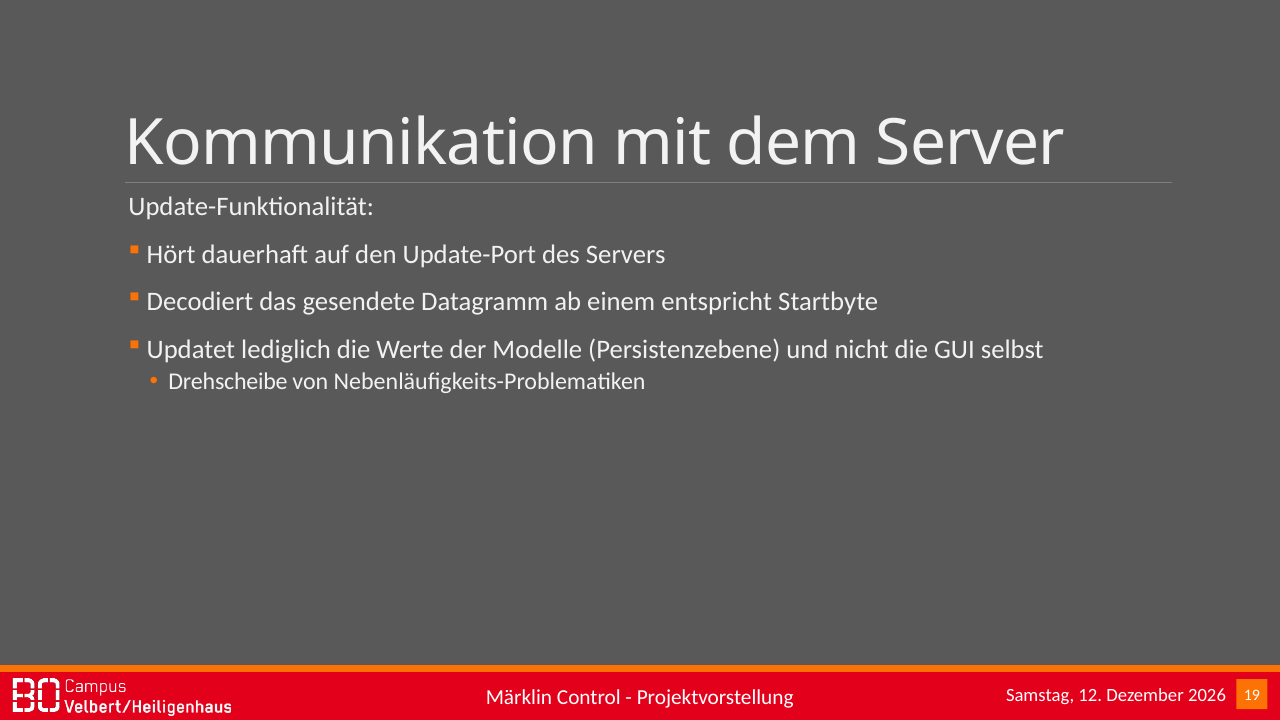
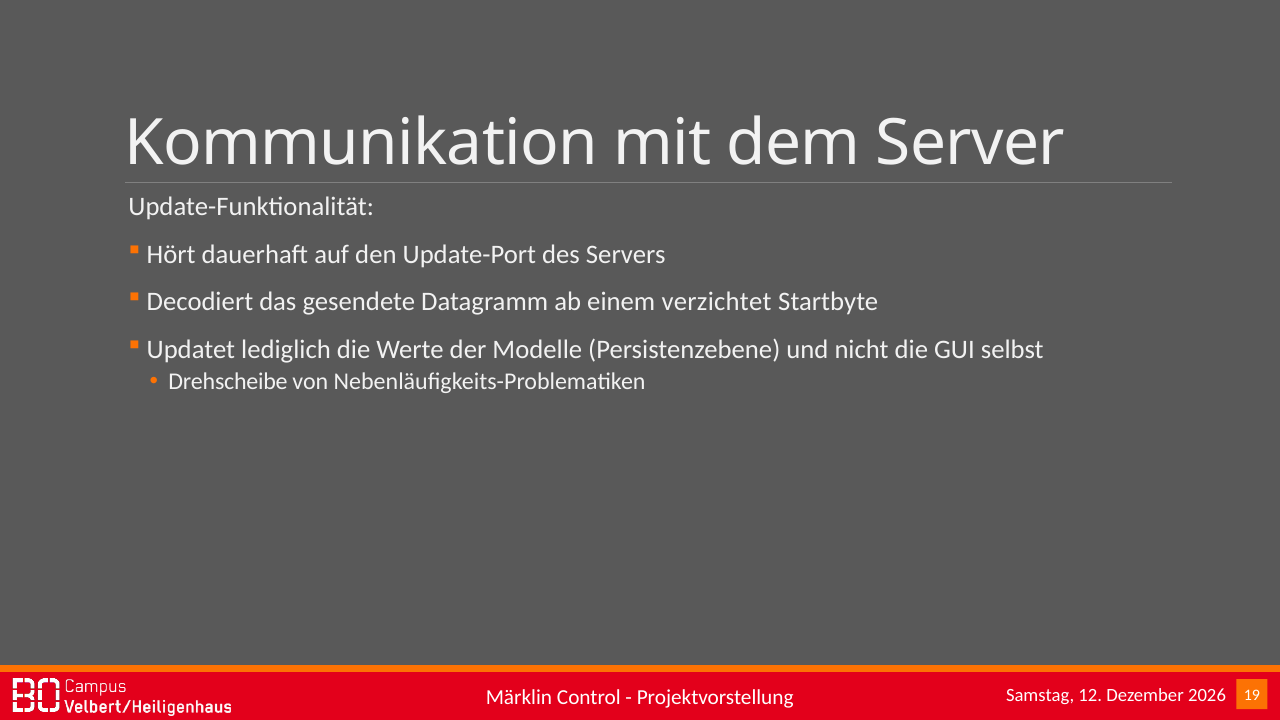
entspricht: entspricht -> verzichtet
